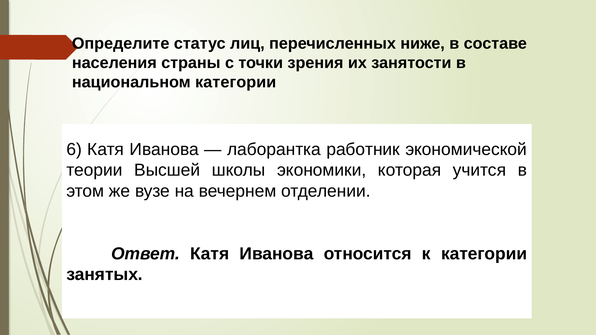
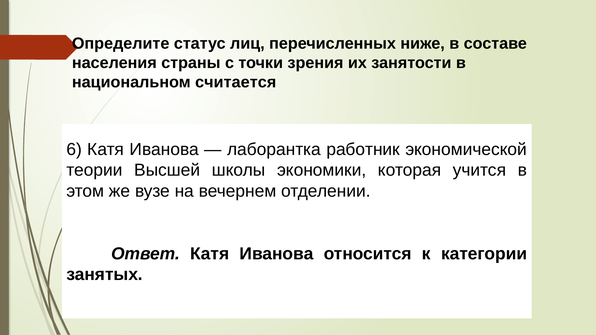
национальном категории: категории -> считается
